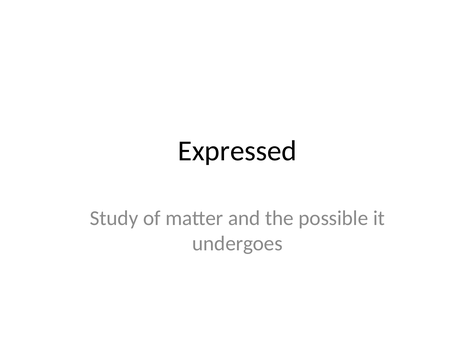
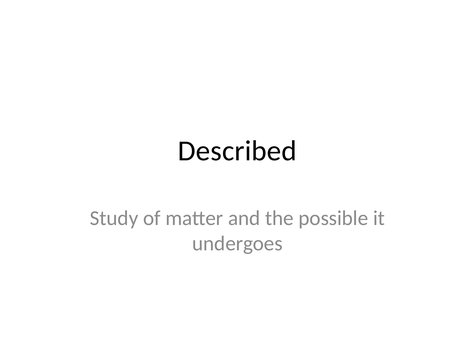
Expressed: Expressed -> Described
